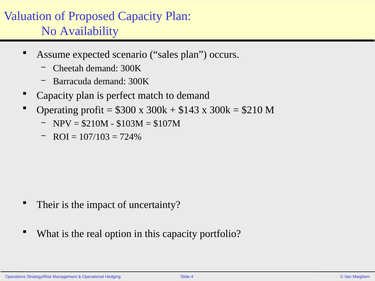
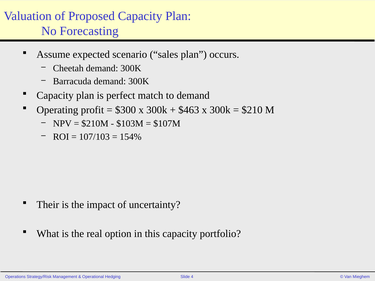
Availability: Availability -> Forecasting
$143: $143 -> $463
724%: 724% -> 154%
